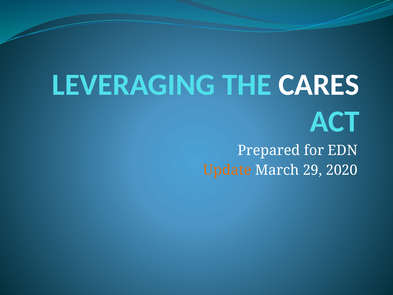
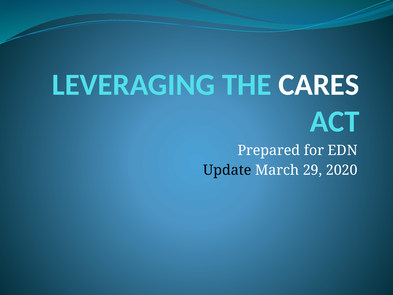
Update colour: orange -> black
